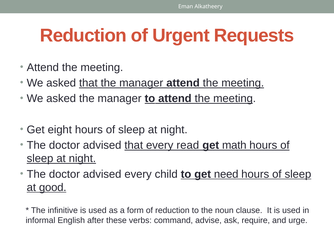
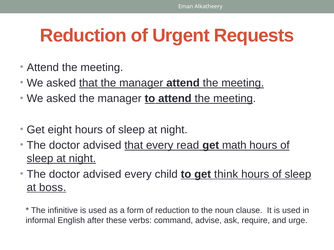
need: need -> think
good: good -> boss
